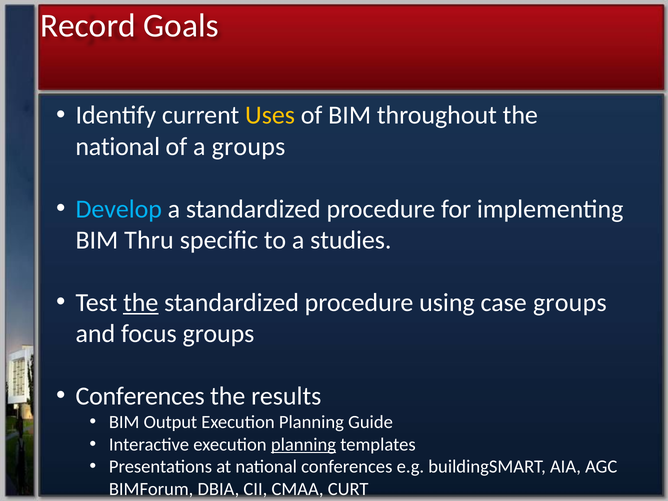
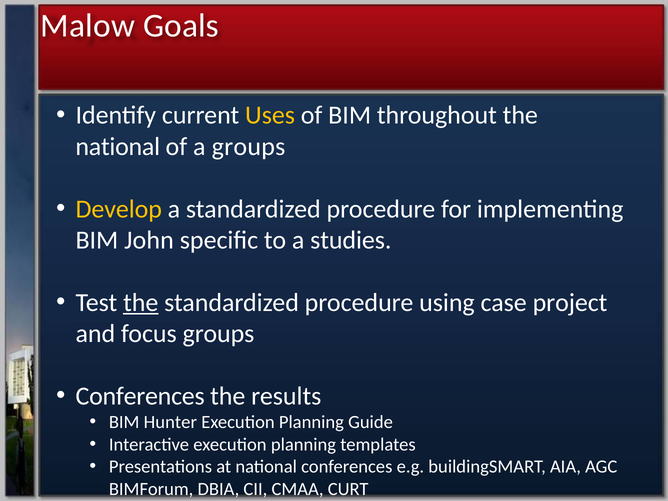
Record: Record -> Malow
Develop colour: light blue -> yellow
Thru: Thru -> John
case groups: groups -> project
Output: Output -> Hunter
planning at (303, 445) underline: present -> none
